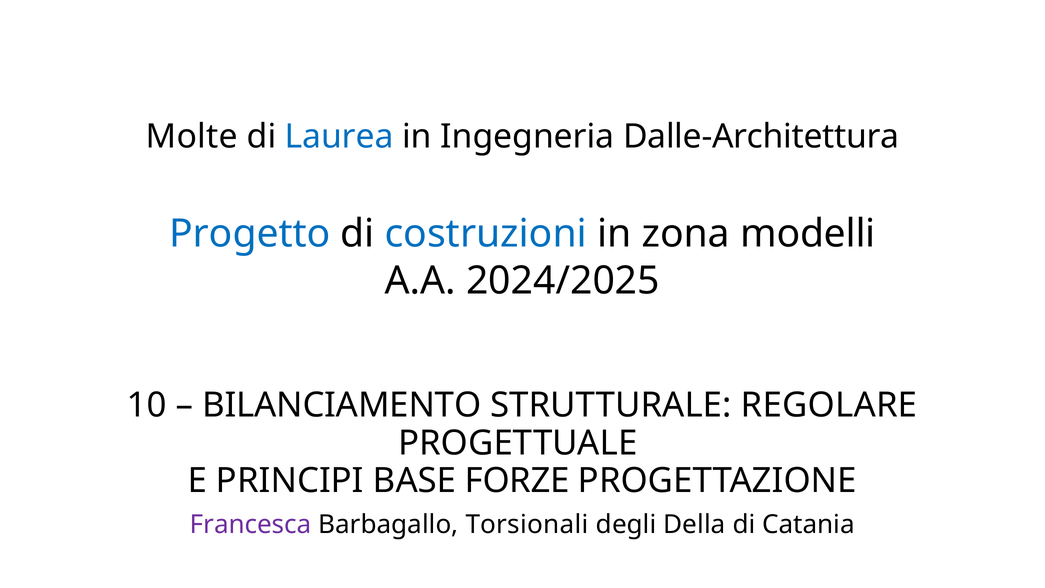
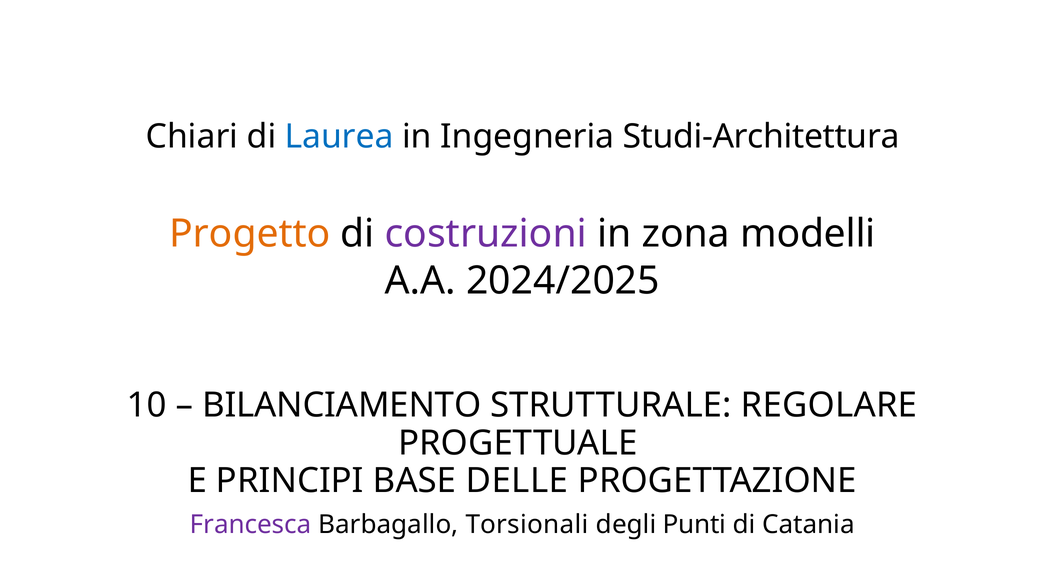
Molte: Molte -> Chiari
Dalle-Architettura: Dalle-Architettura -> Studi-Architettura
Progetto colour: blue -> orange
costruzioni colour: blue -> purple
FORZE: FORZE -> DELLE
Della: Della -> Punti
